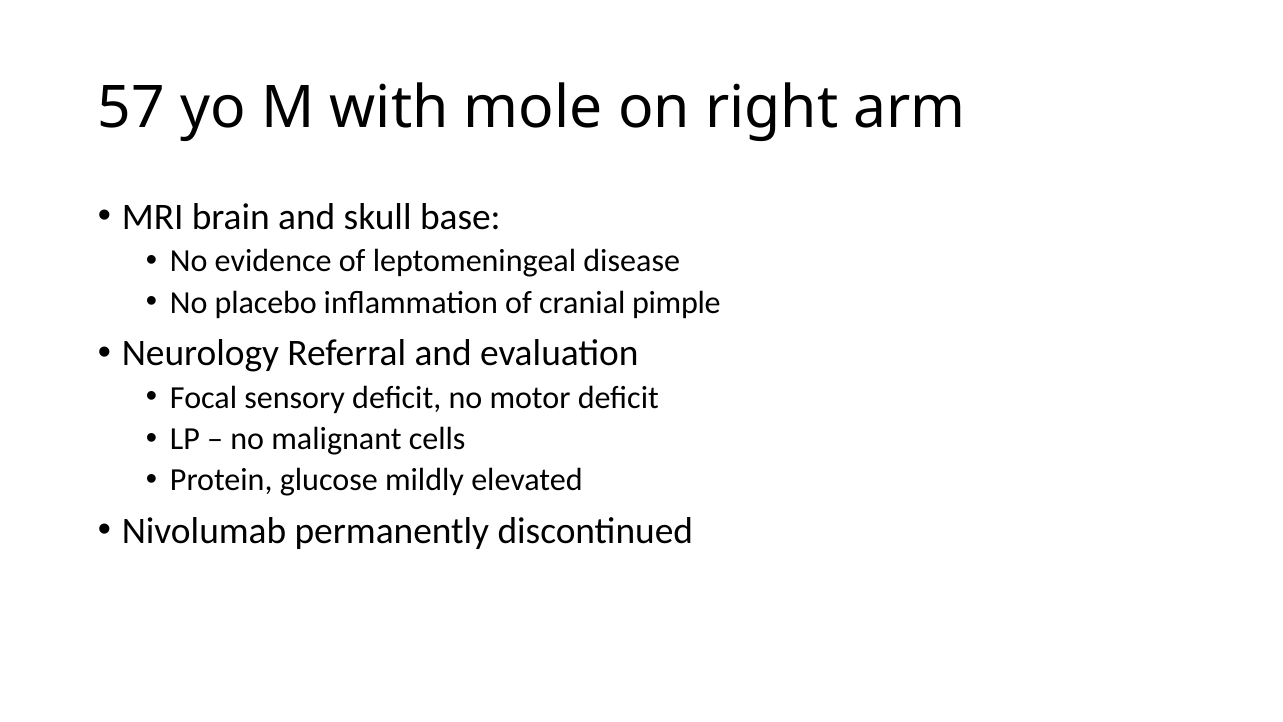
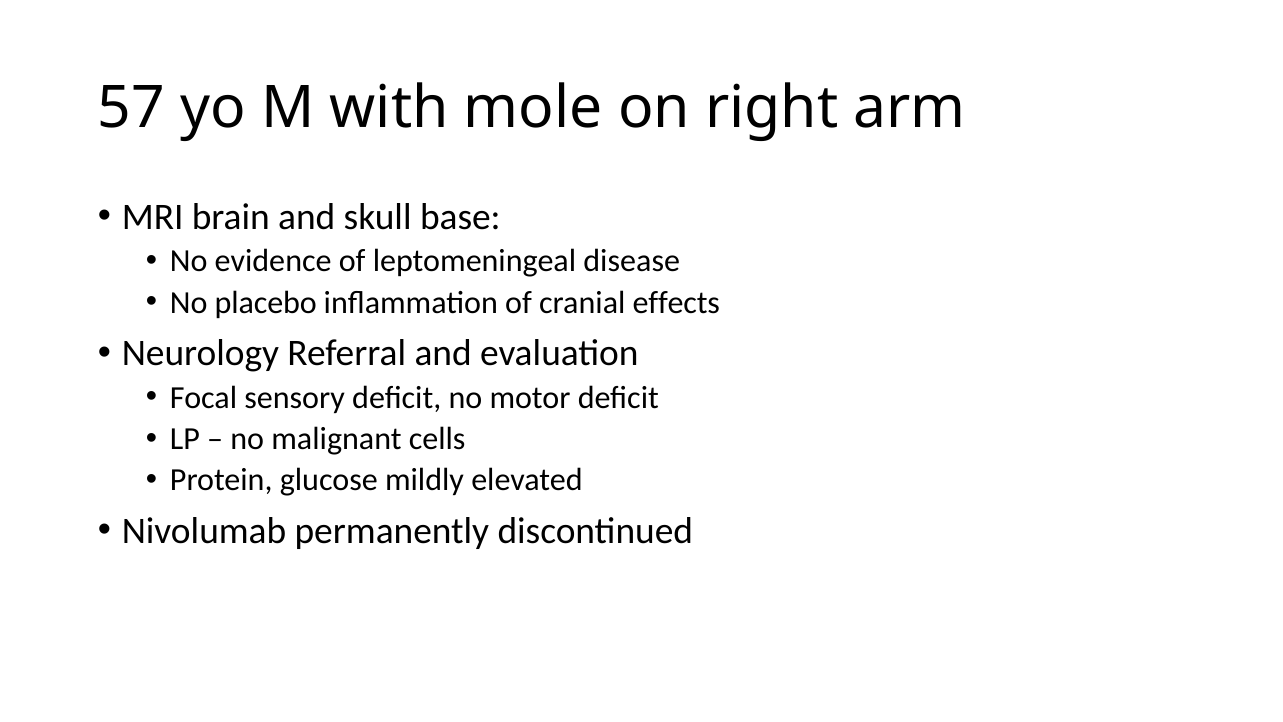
pimple: pimple -> effects
